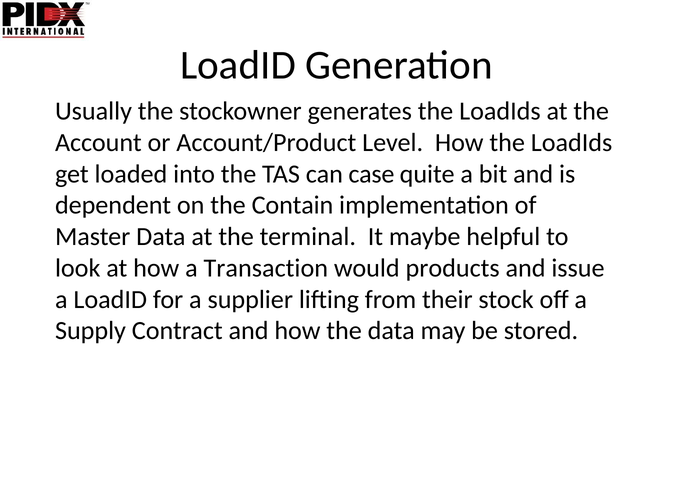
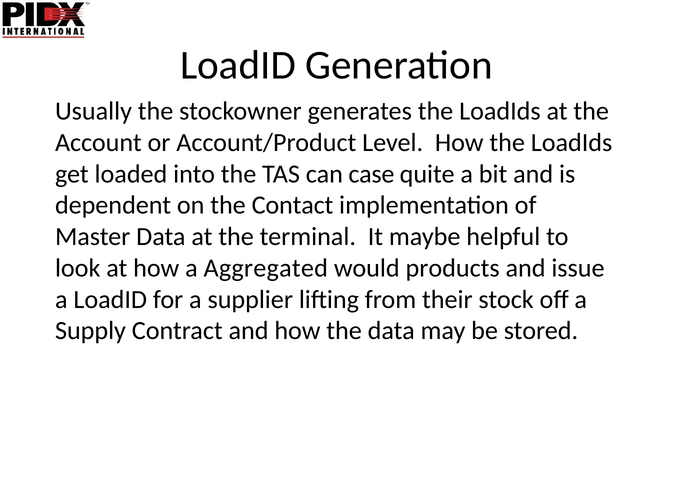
Contain: Contain -> Contact
Transaction: Transaction -> Aggregated
